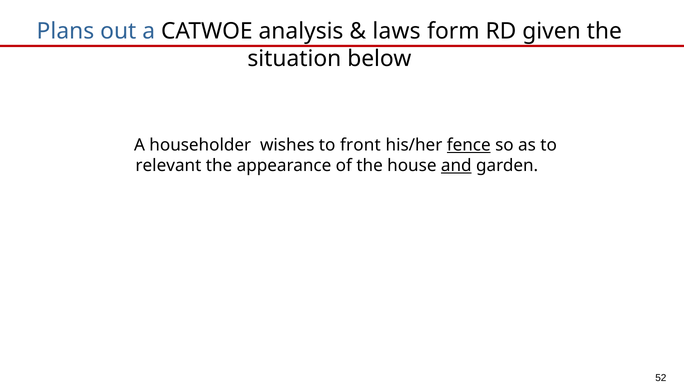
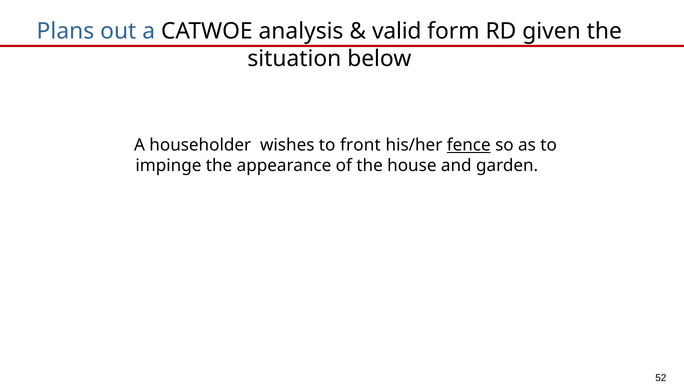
laws: laws -> valid
relevant: relevant -> impinge
and underline: present -> none
